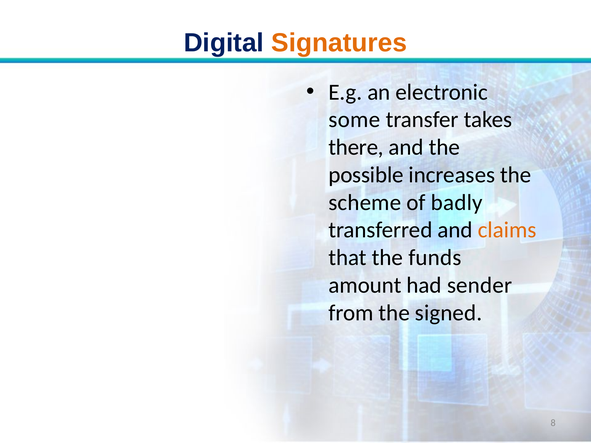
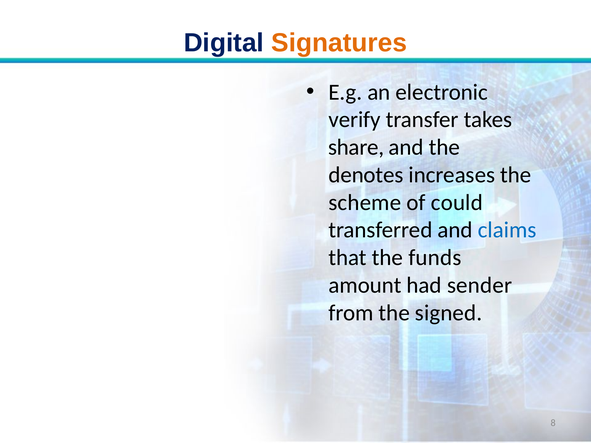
some: some -> verify
there: there -> share
possible: possible -> denotes
badly: badly -> could
claims colour: orange -> blue
